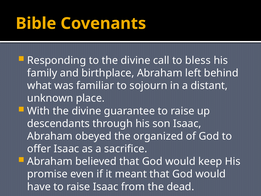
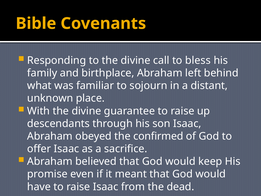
organized: organized -> confirmed
